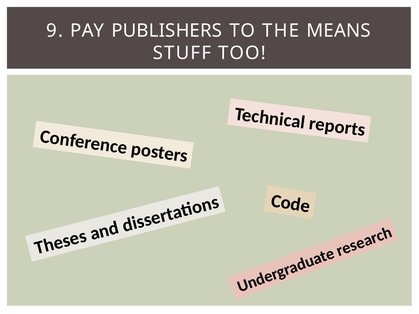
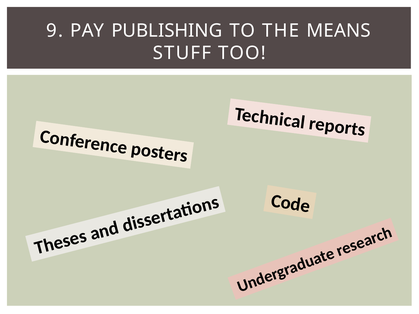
PUBLISHERS: PUBLISHERS -> PUBLISHING
